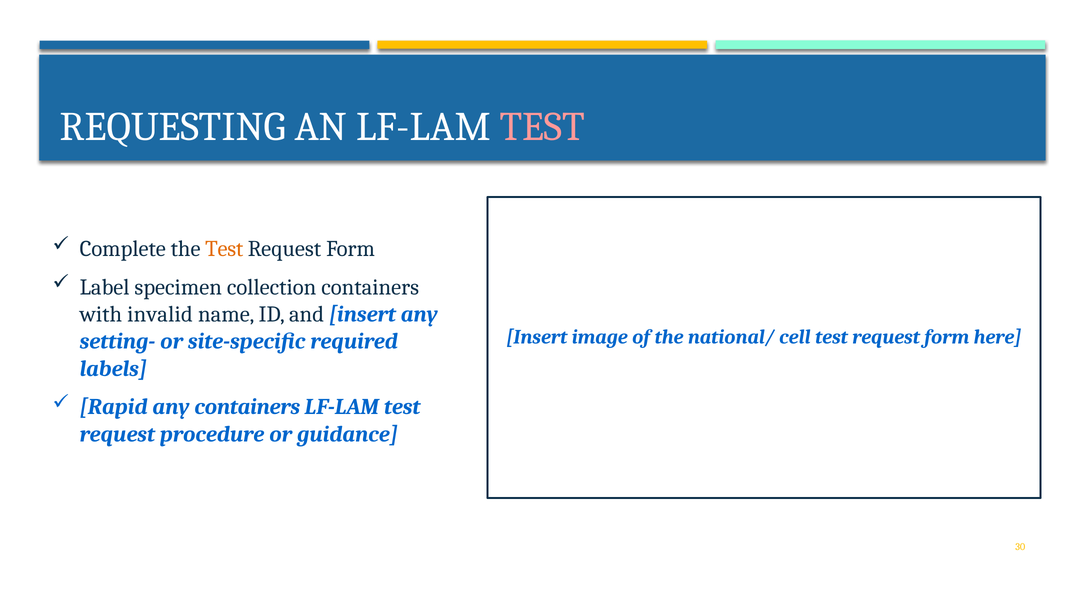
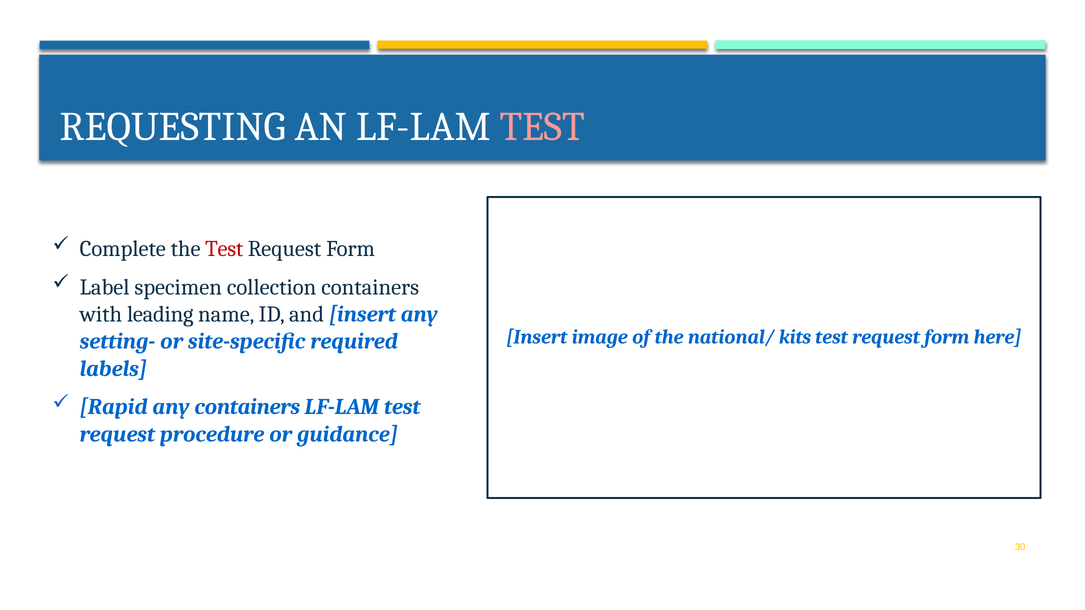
Test at (224, 249) colour: orange -> red
invalid: invalid -> leading
cell: cell -> kits
